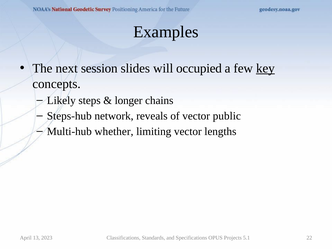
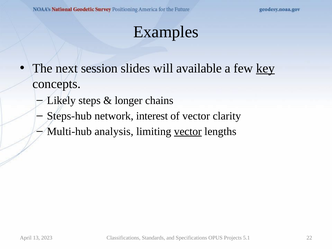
occupied: occupied -> available
reveals: reveals -> interest
public: public -> clarity
whether: whether -> analysis
vector at (188, 131) underline: none -> present
